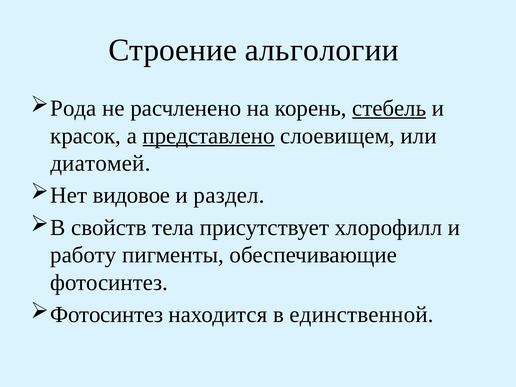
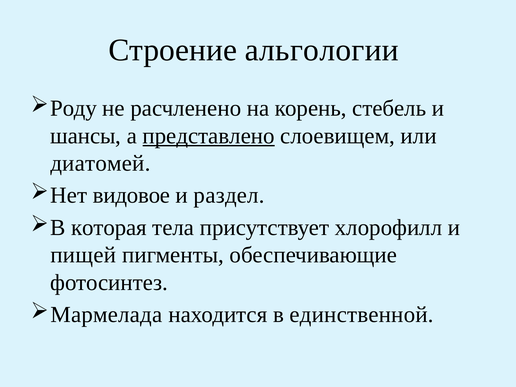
Рода: Рода -> Роду
стебель underline: present -> none
красок: красок -> шансы
свойств: свойств -> которая
работу: работу -> пищей
Фотосинтез at (107, 315): Фотосинтез -> Мармелада
